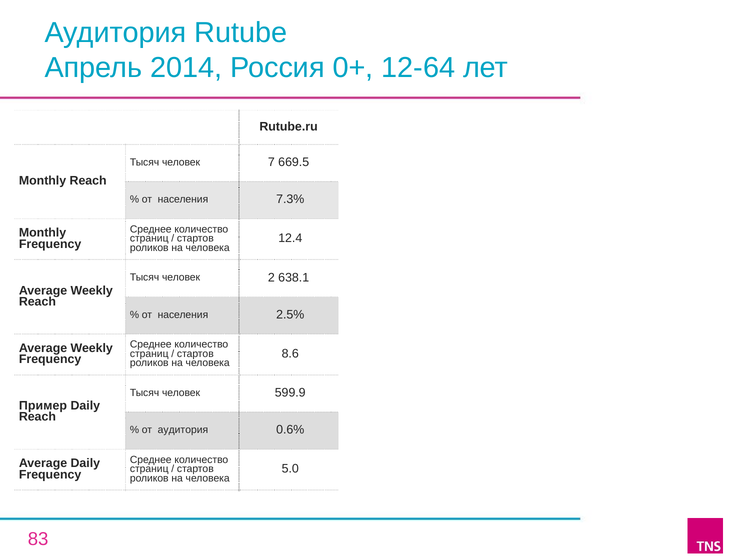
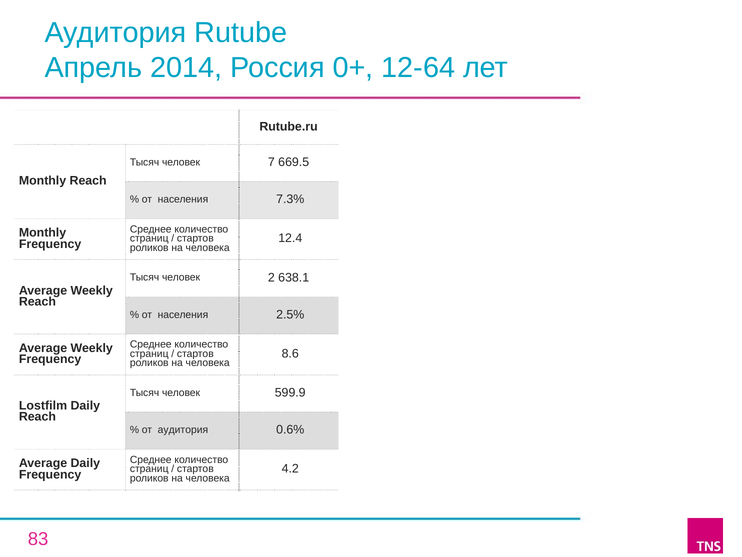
Пример: Пример -> Lostfilm
5.0: 5.0 -> 4.2
